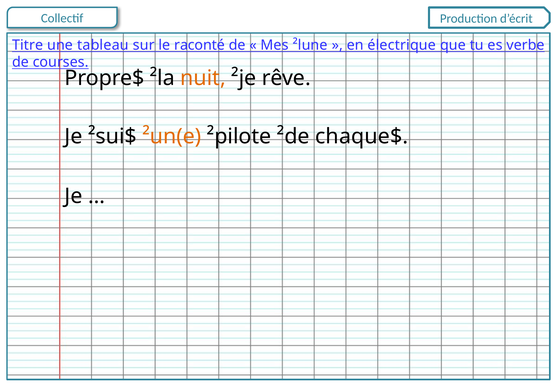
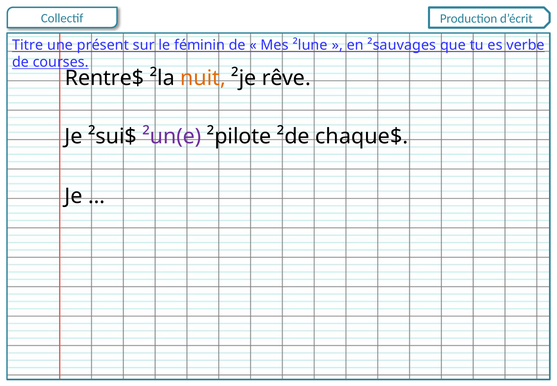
tableau: tableau -> présent
raconté: raconté -> féminin
électrique: électrique -> ²sauvages
Propre$: Propre$ -> Rentre$
²un(e colour: orange -> purple
